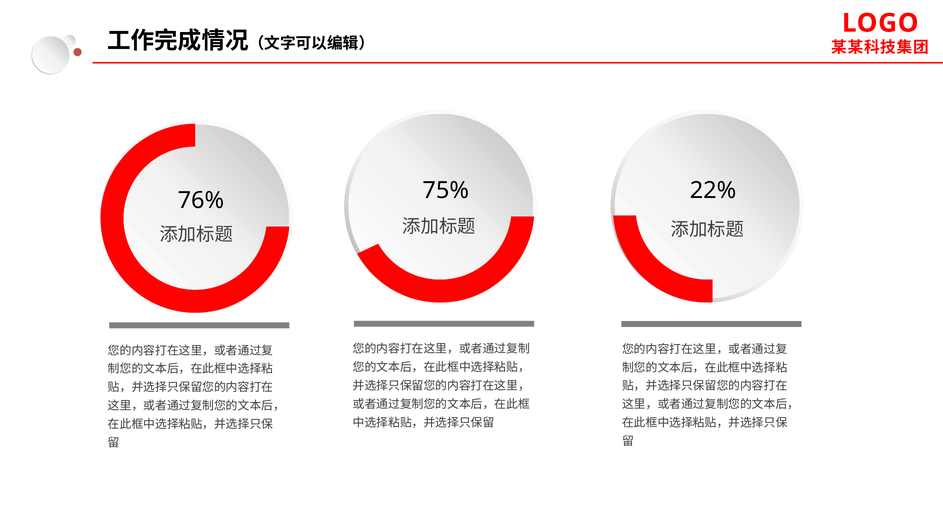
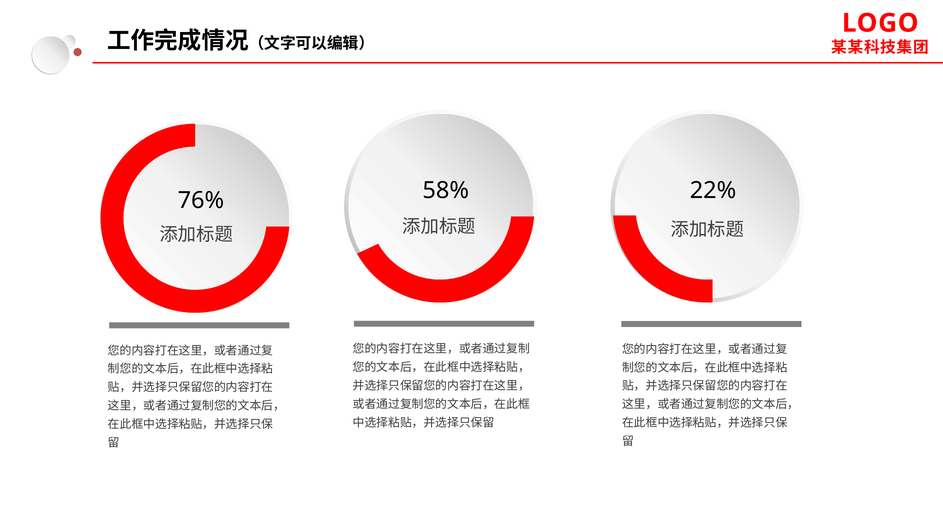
75%: 75% -> 58%
